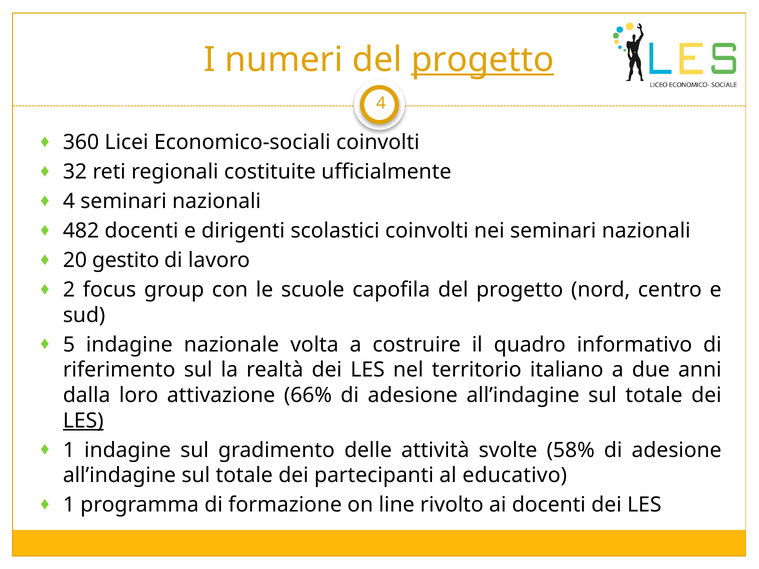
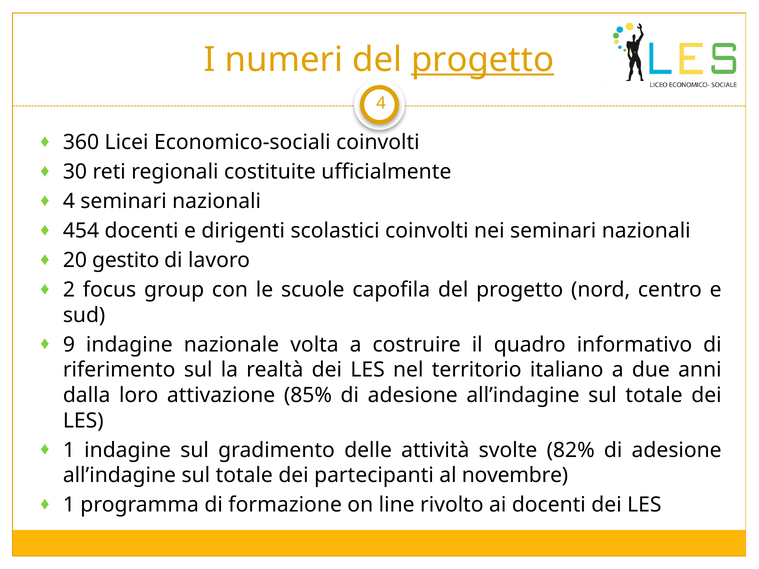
32: 32 -> 30
482: 482 -> 454
5: 5 -> 9
66%: 66% -> 85%
LES at (83, 421) underline: present -> none
58%: 58% -> 82%
educativo: educativo -> novembre
